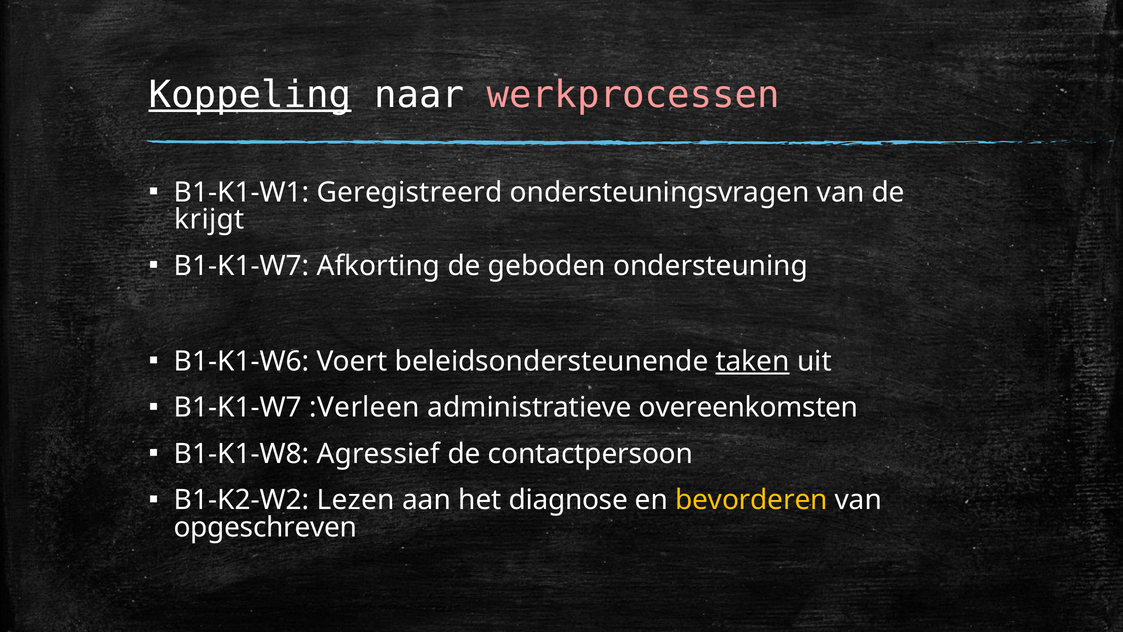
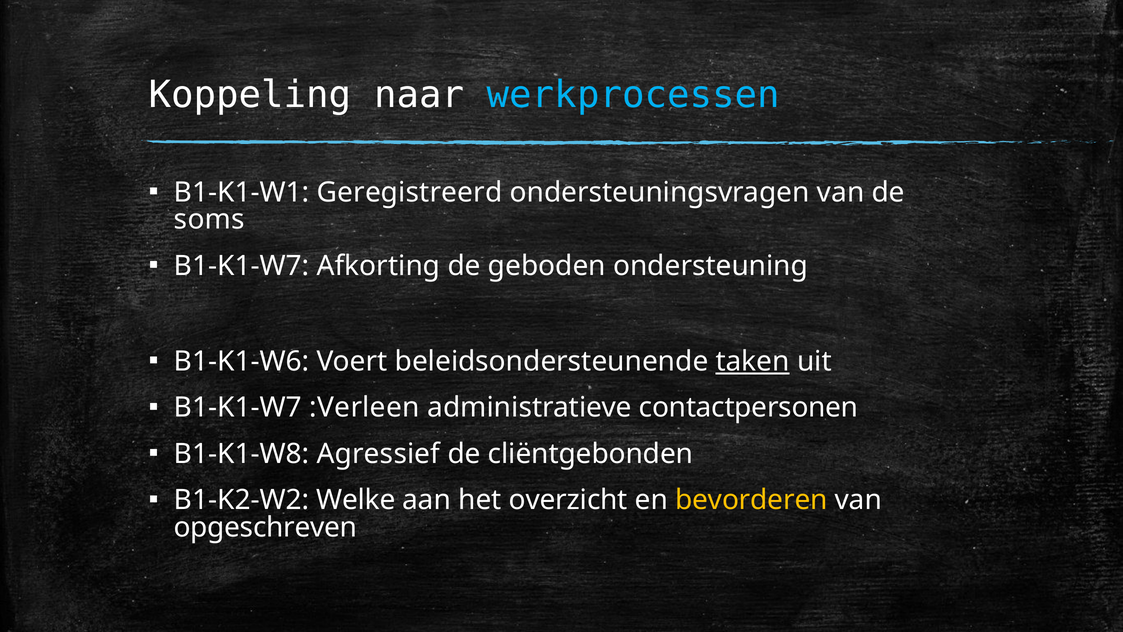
Koppeling underline: present -> none
werkprocessen colour: pink -> light blue
krijgt: krijgt -> soms
overeenkomsten: overeenkomsten -> contactpersonen
contactpersoon: contactpersoon -> cliëntgebonden
Lezen: Lezen -> Welke
diagnose: diagnose -> overzicht
